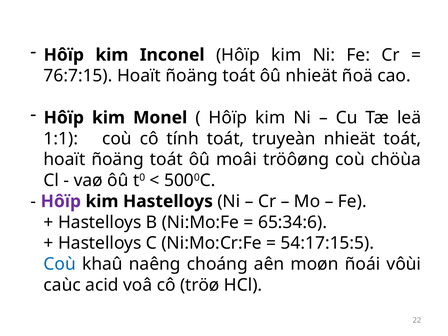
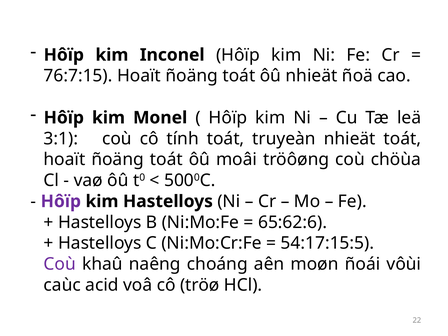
1:1: 1:1 -> 3:1
65:34:6: 65:34:6 -> 65:62:6
Coù at (60, 264) colour: blue -> purple
